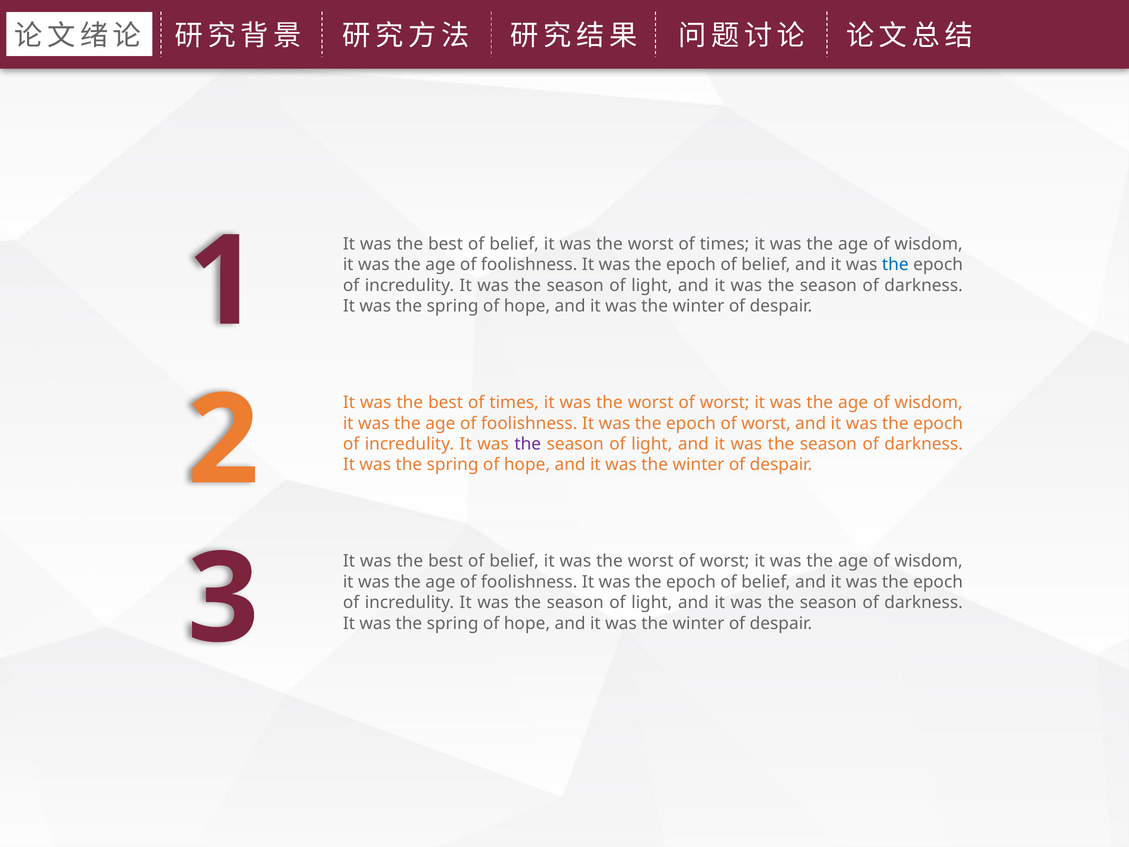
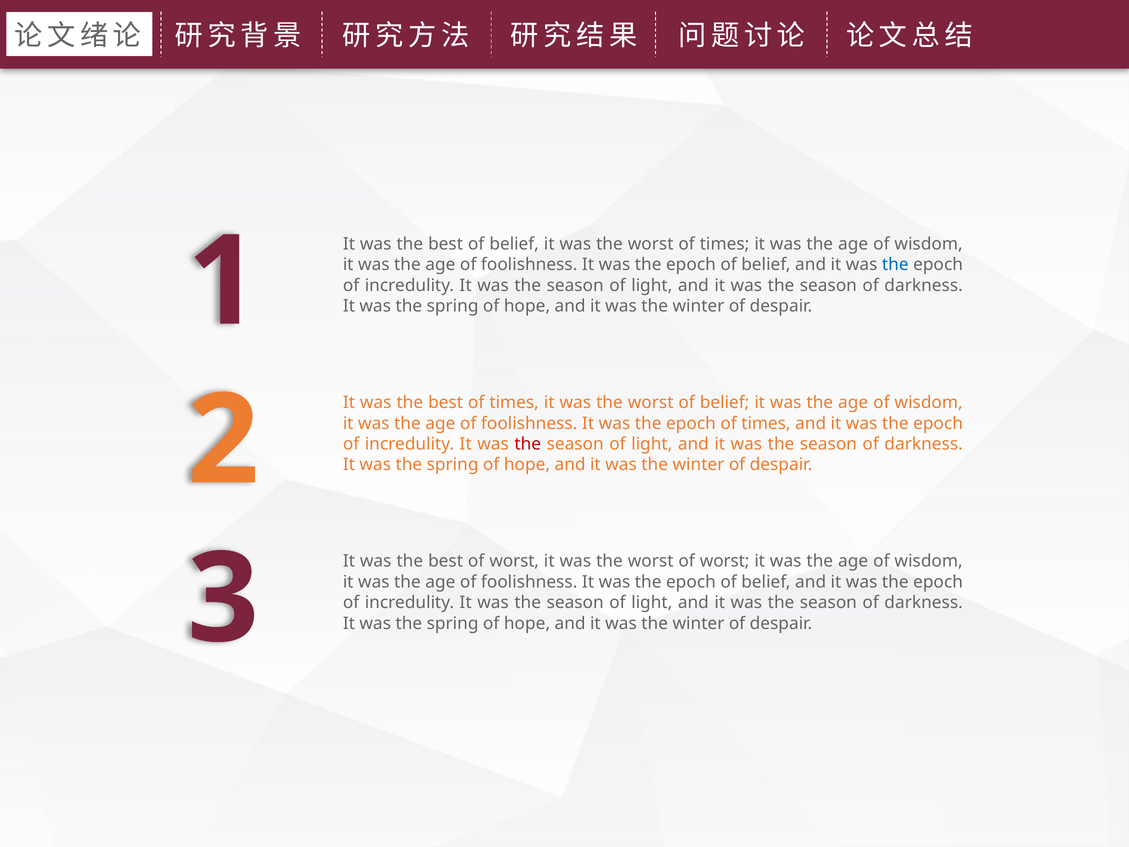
worst at (725, 402): worst -> belief
epoch of worst: worst -> times
the at (528, 444) colour: purple -> red
belief at (514, 561): belief -> worst
